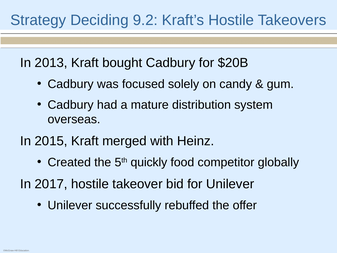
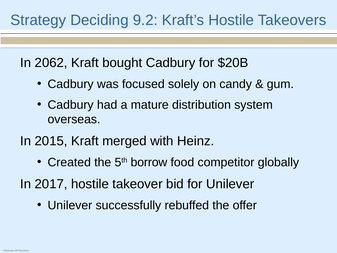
2013: 2013 -> 2062
quickly: quickly -> borrow
